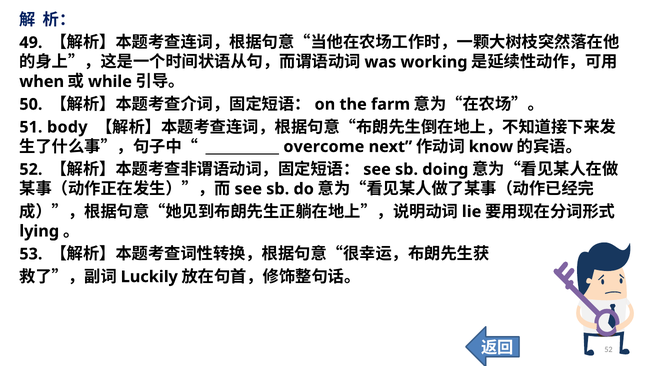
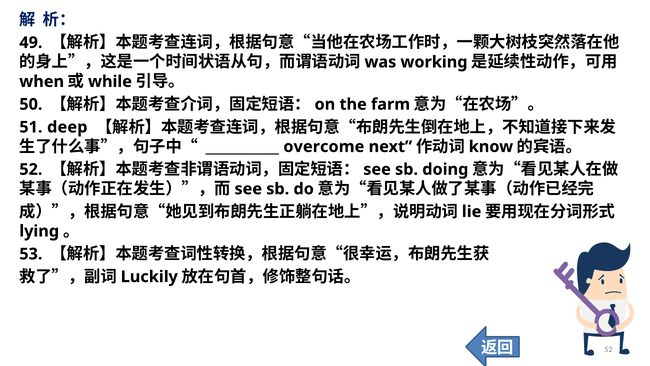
body: body -> deep
